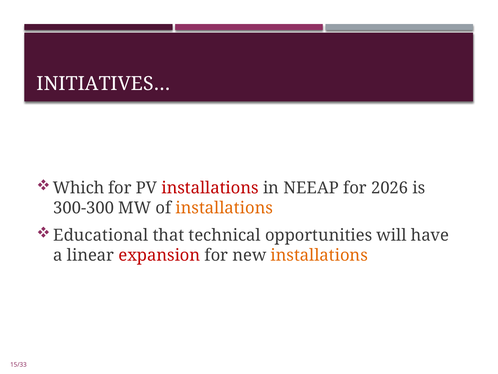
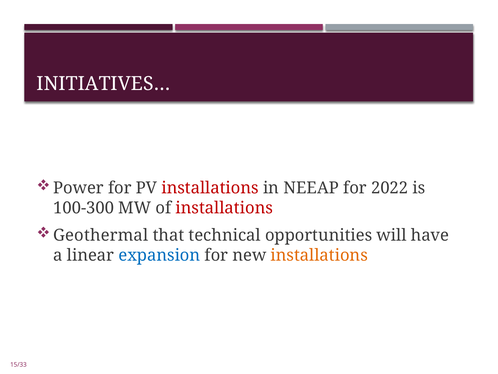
Which: Which -> Power
2026: 2026 -> 2022
300-300: 300-300 -> 100-300
installations at (224, 208) colour: orange -> red
Educational: Educational -> Geothermal
expansion colour: red -> blue
